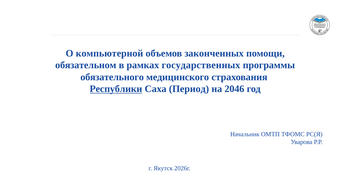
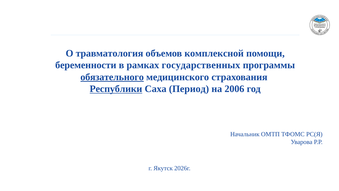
компьютерной: компьютерной -> травматология
законченных: законченных -> комплексной
обязательном: обязательном -> беременности
обязательного underline: none -> present
2046: 2046 -> 2006
